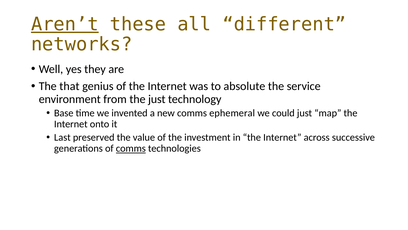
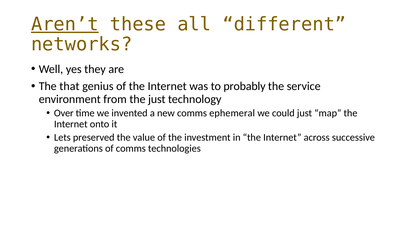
absolute: absolute -> probably
Base: Base -> Over
Last: Last -> Lets
comms at (131, 148) underline: present -> none
